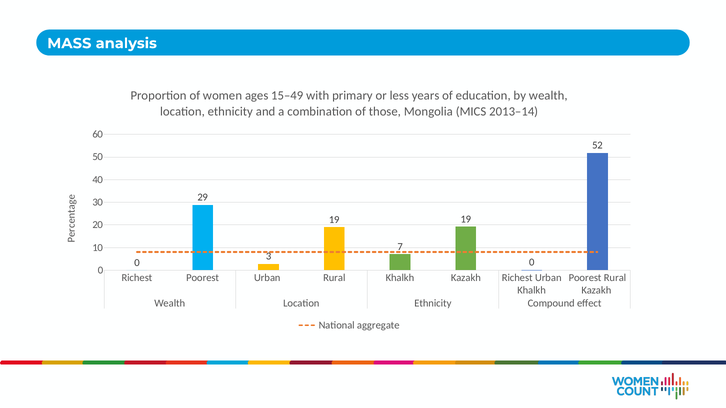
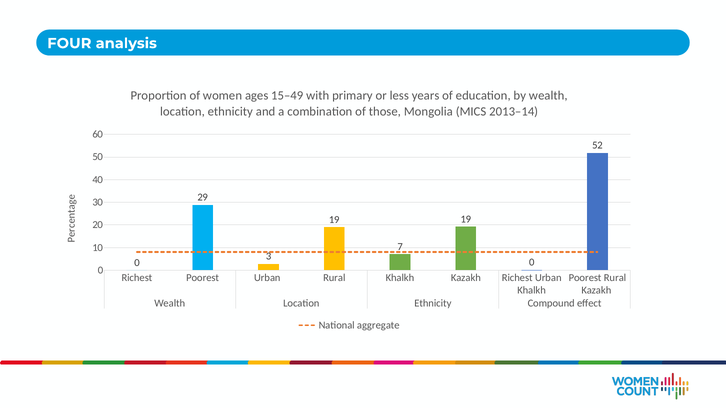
MASS: MASS -> FOUR
